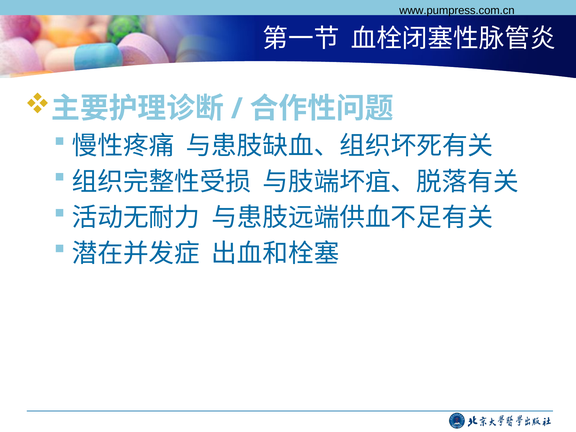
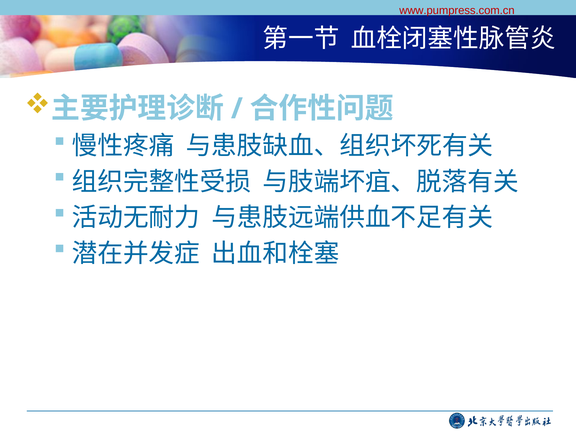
www.pumpress.com.cn colour: black -> red
